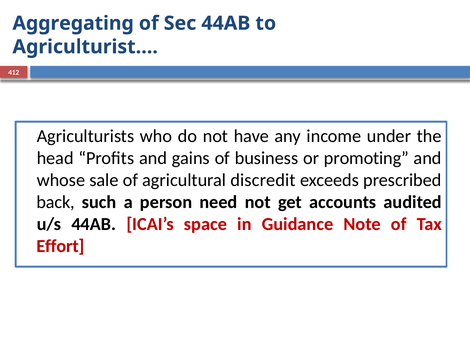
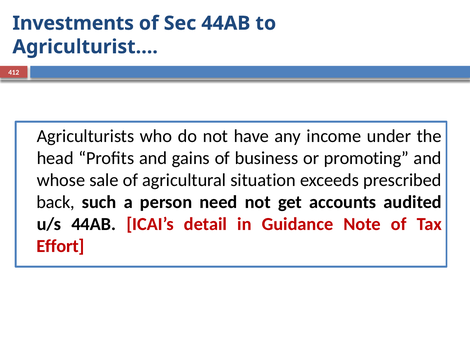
Aggregating: Aggregating -> Investments
discredit: discredit -> situation
space: space -> detail
